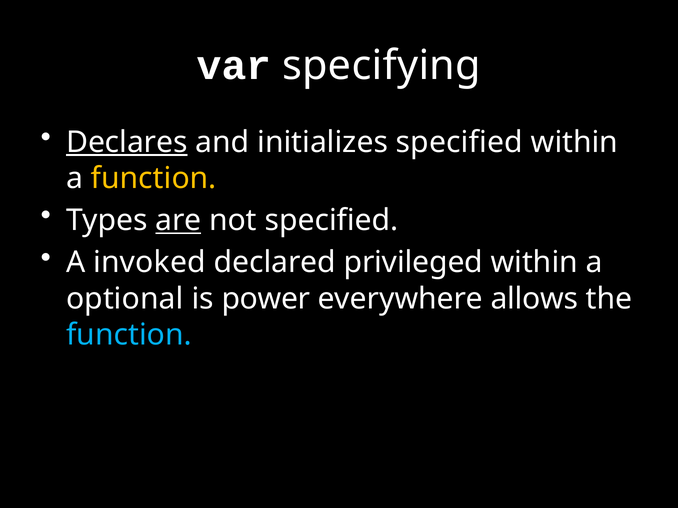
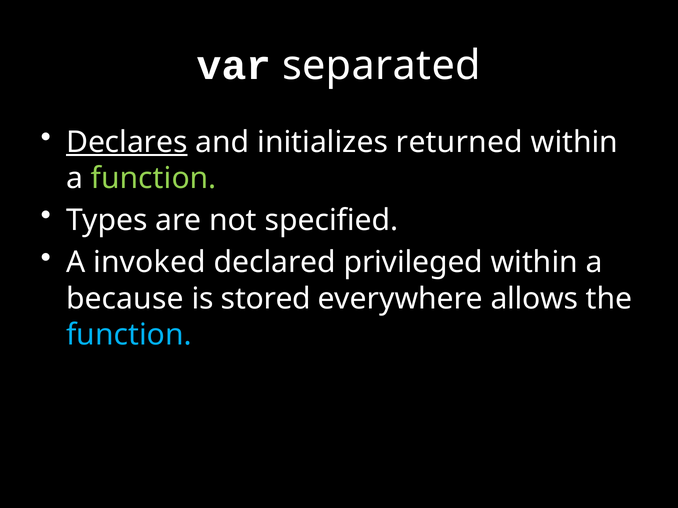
specifying: specifying -> separated
initializes specified: specified -> returned
function at (154, 178) colour: yellow -> light green
are underline: present -> none
optional: optional -> because
power: power -> stored
